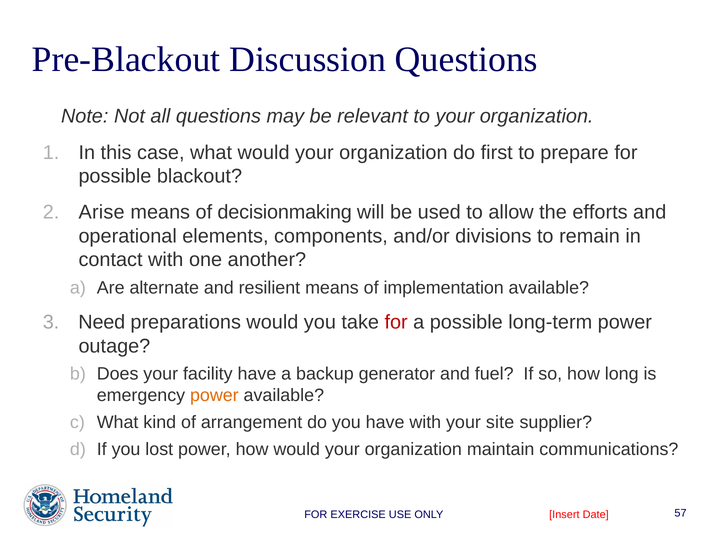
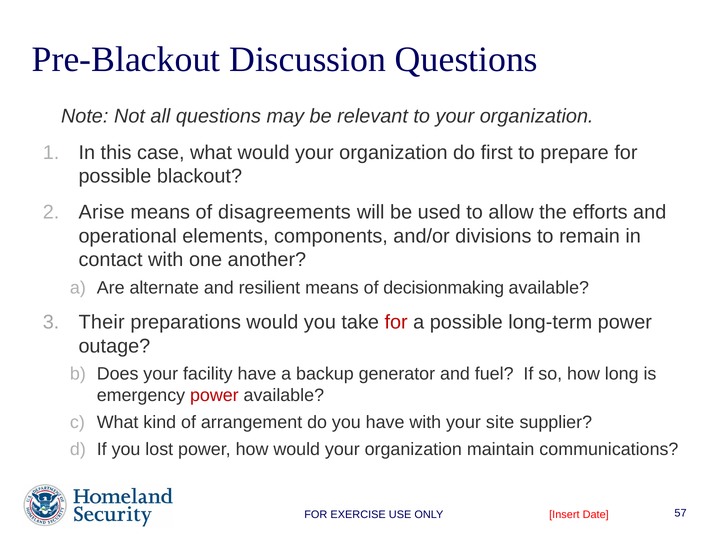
decisionmaking: decisionmaking -> disagreements
implementation: implementation -> decisionmaking
Need: Need -> Their
power at (214, 396) colour: orange -> red
